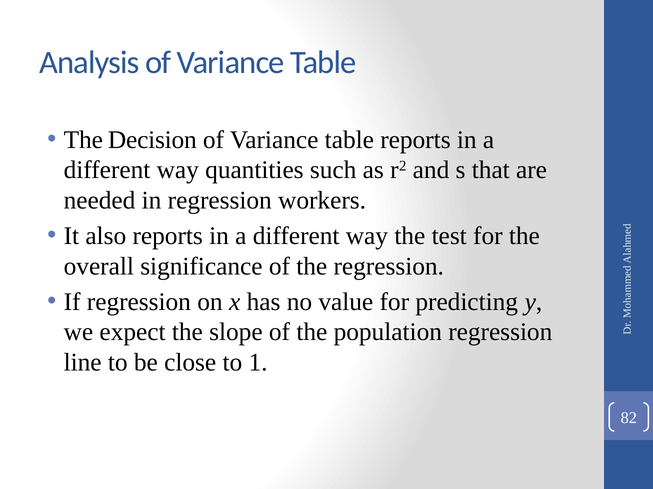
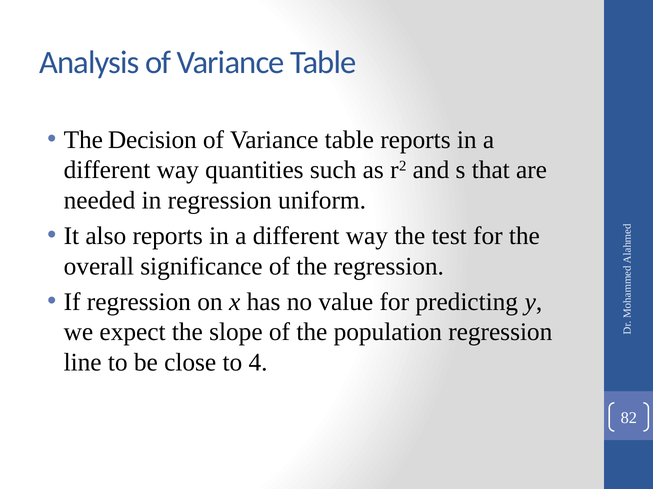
workers: workers -> uniform
1: 1 -> 4
